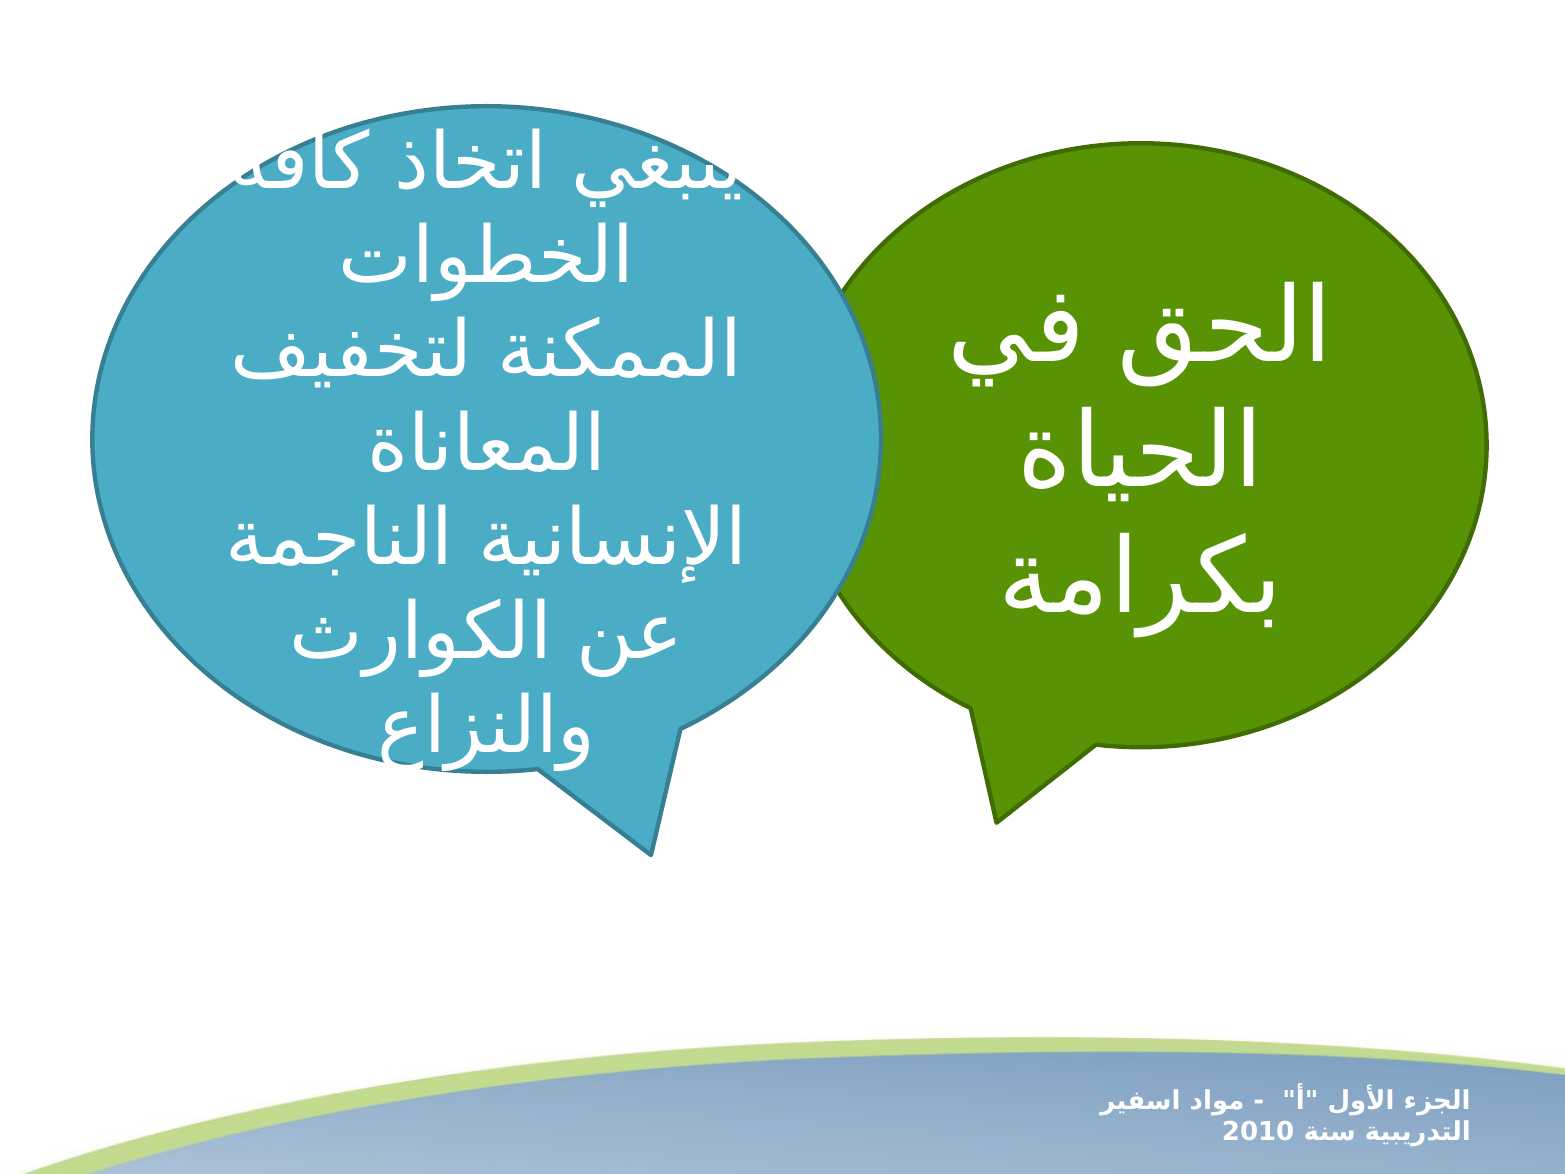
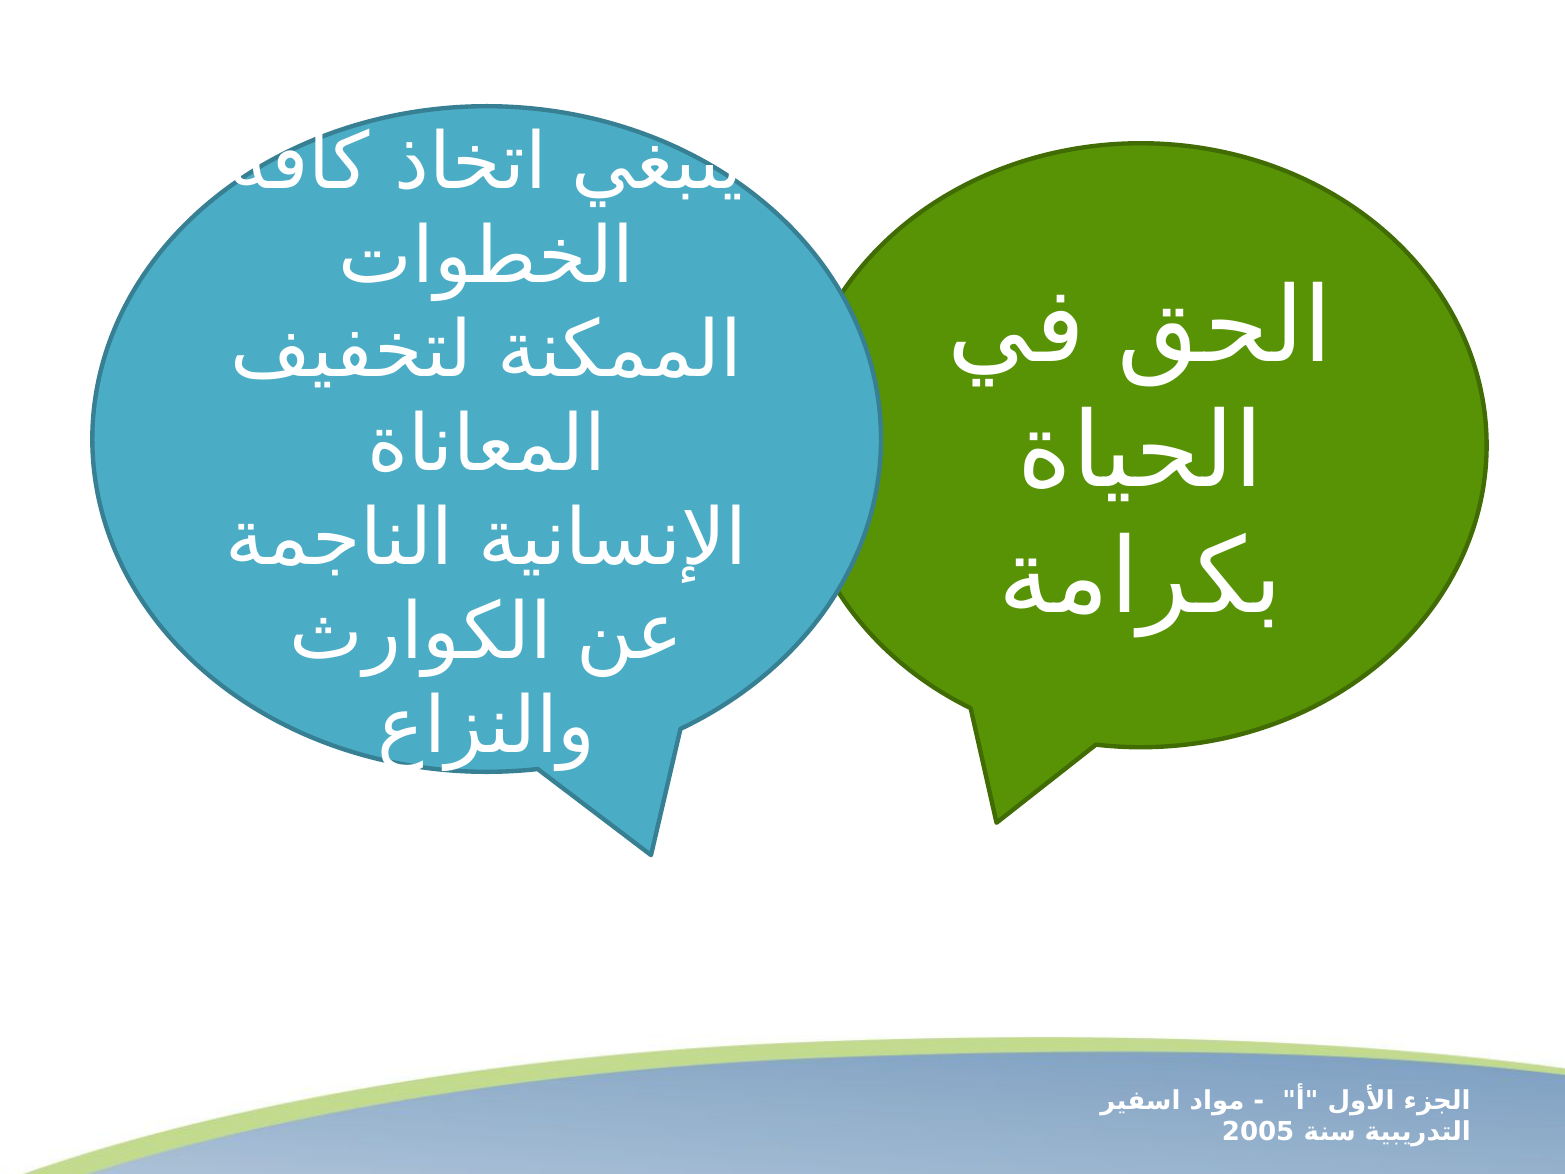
2010: 2010 -> 2005
